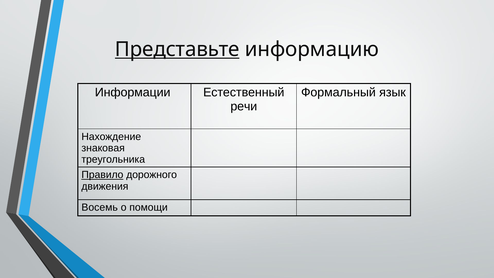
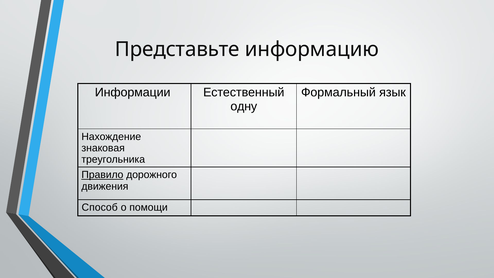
Представьте underline: present -> none
речи: речи -> одну
Восемь: Восемь -> Способ
